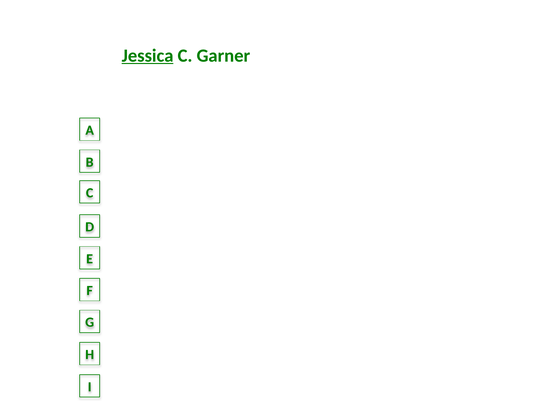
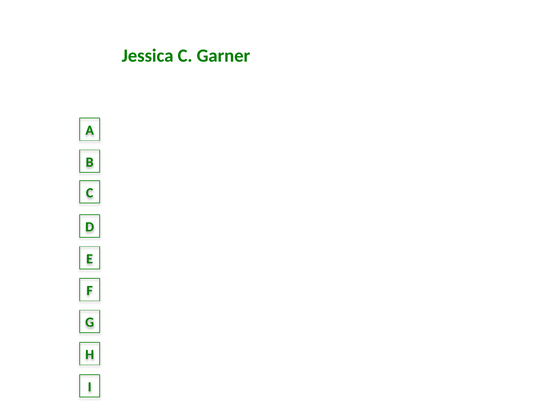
Jessica underline: present -> none
